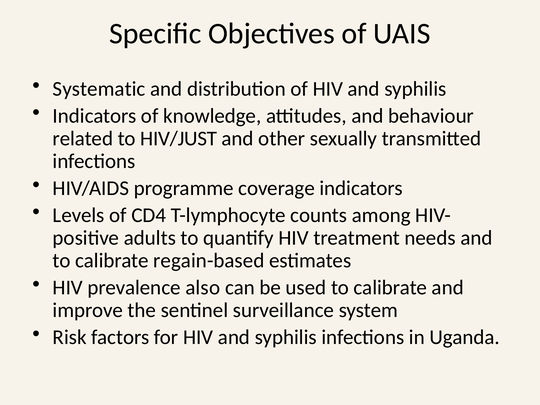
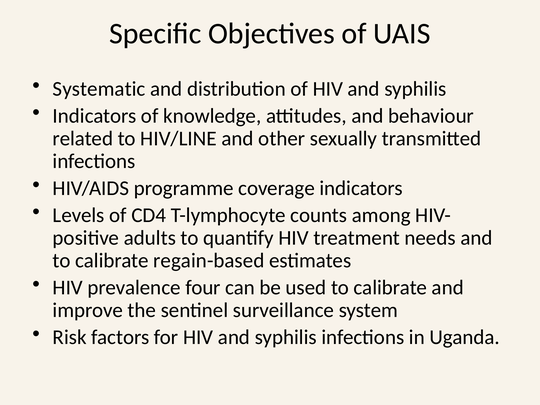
HIV/JUST: HIV/JUST -> HIV/LINE
also: also -> four
